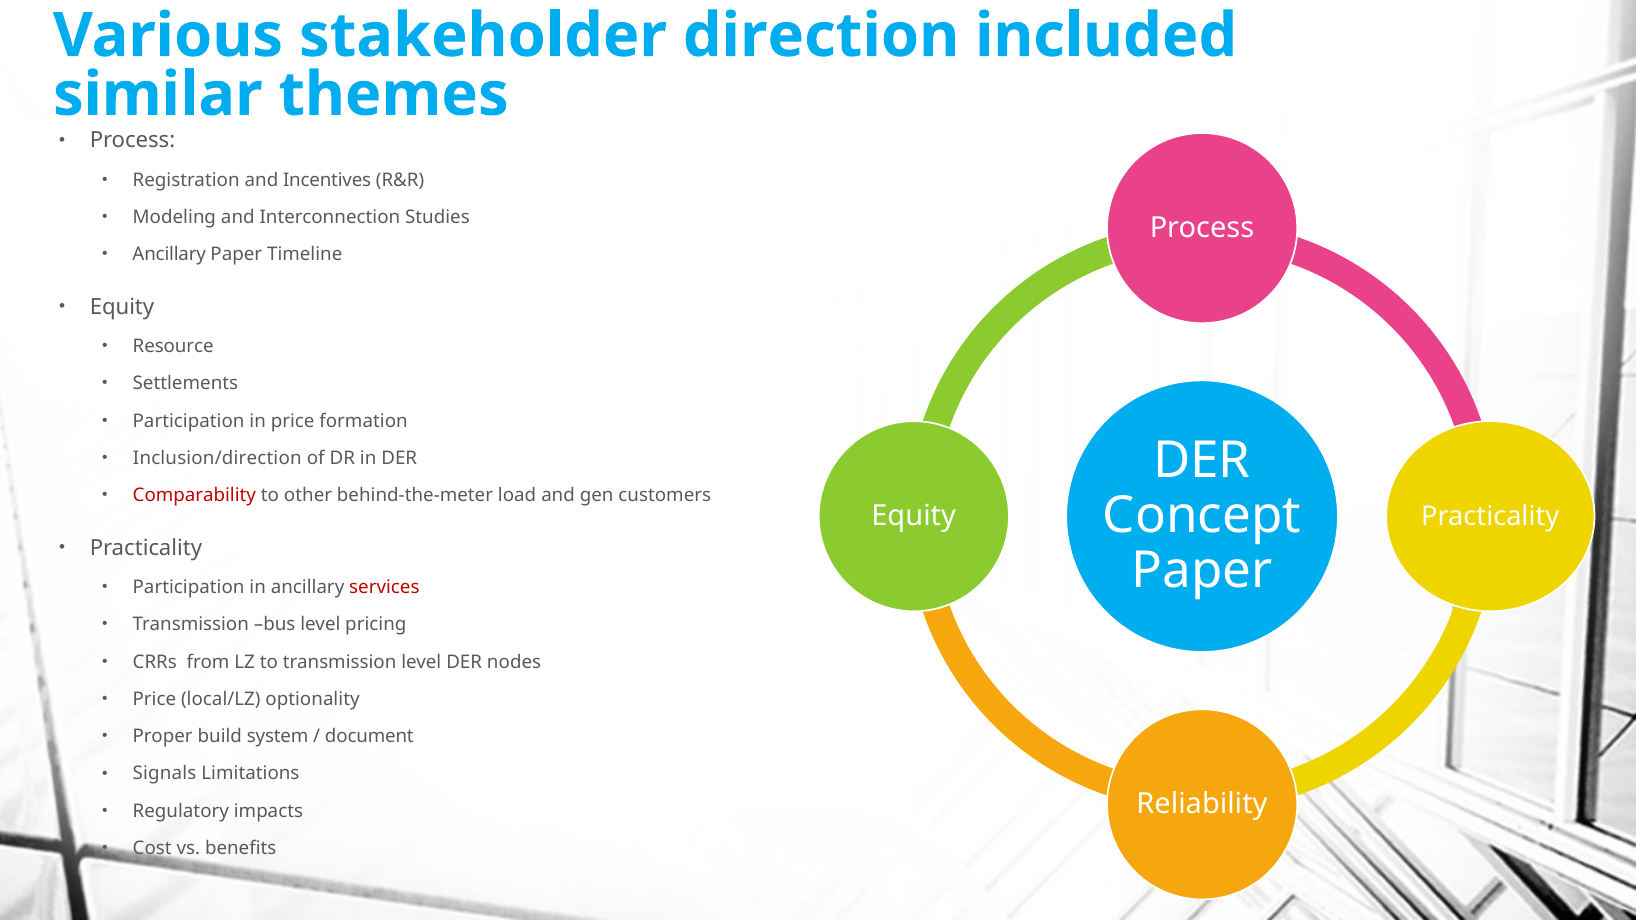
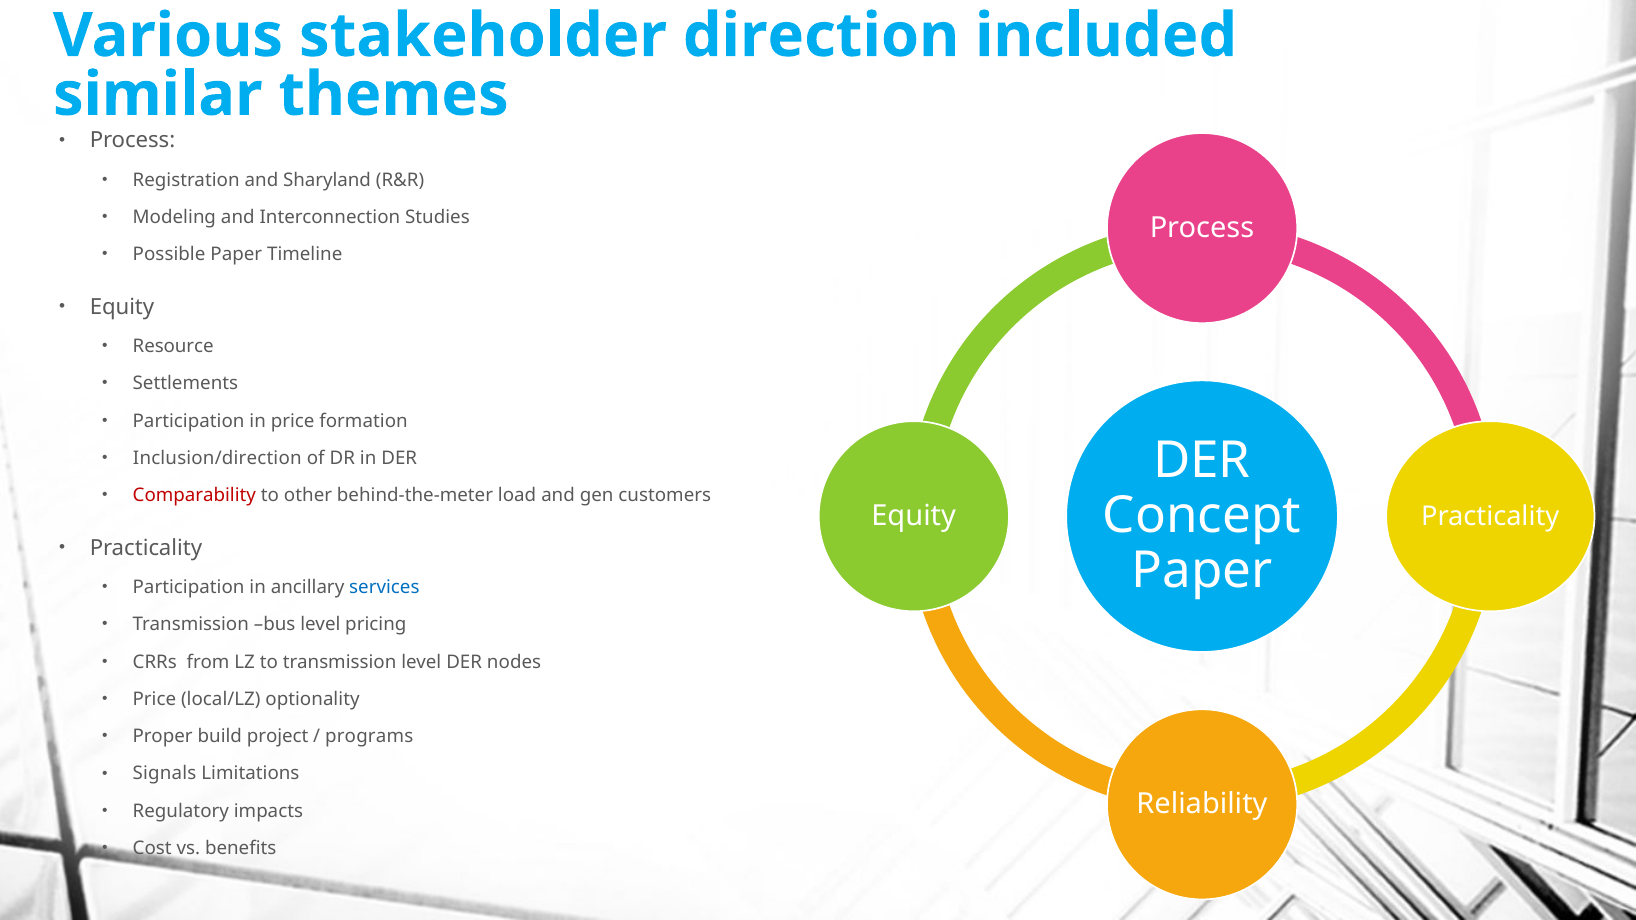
Incentives: Incentives -> Sharyland
Ancillary at (169, 255): Ancillary -> Possible
services colour: red -> blue
system: system -> project
document: document -> programs
